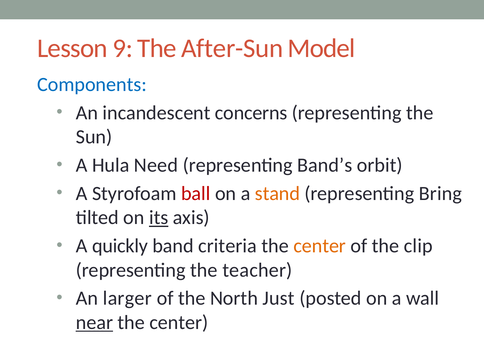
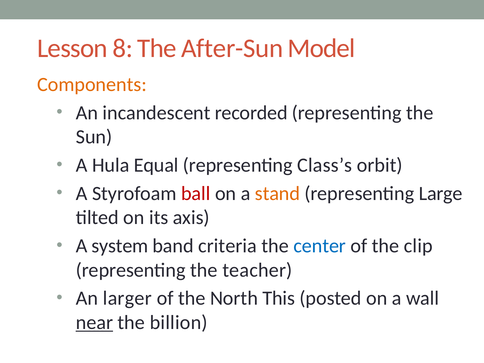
9: 9 -> 8
Components colour: blue -> orange
concerns: concerns -> recorded
Need: Need -> Equal
Band’s: Band’s -> Class’s
Bring: Bring -> Large
its underline: present -> none
quickly: quickly -> system
center at (320, 246) colour: orange -> blue
Just: Just -> This
center at (179, 322): center -> billion
